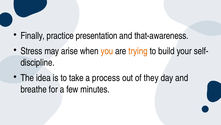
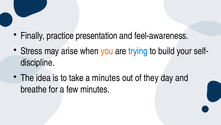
that-awareness: that-awareness -> feel-awareness
trying colour: orange -> blue
a process: process -> minutes
